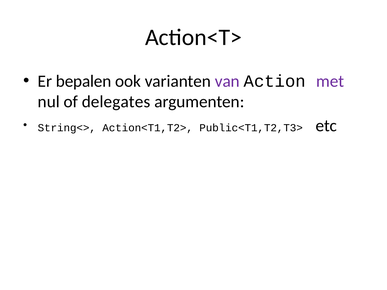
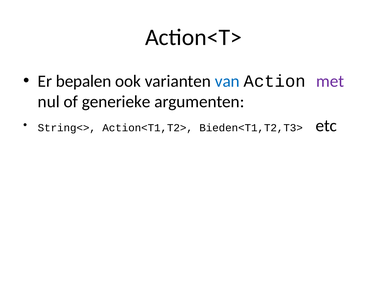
van colour: purple -> blue
delegates: delegates -> generieke
Public<T1,T2,T3>: Public<T1,T2,T3> -> Bieden<T1,T2,T3>
